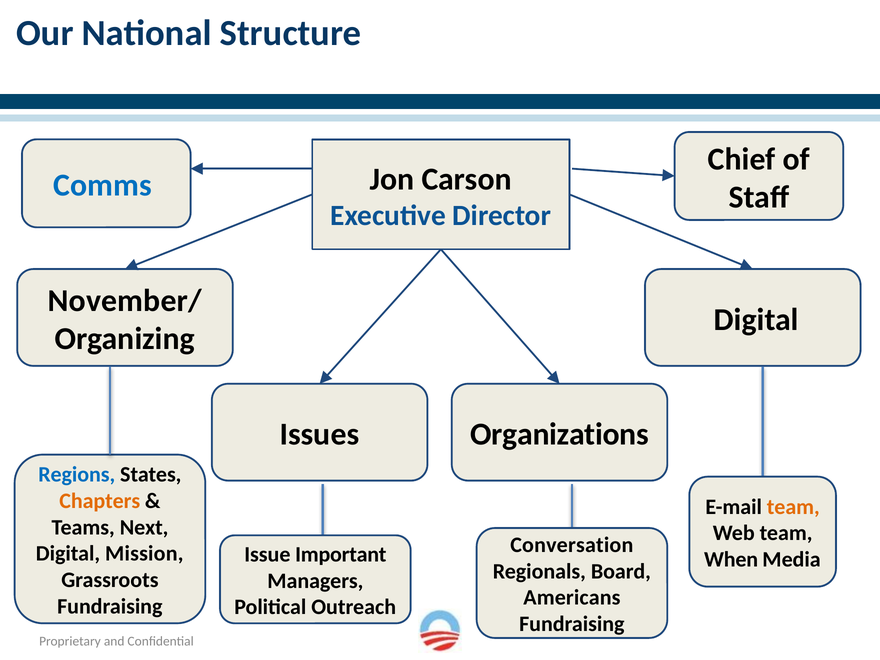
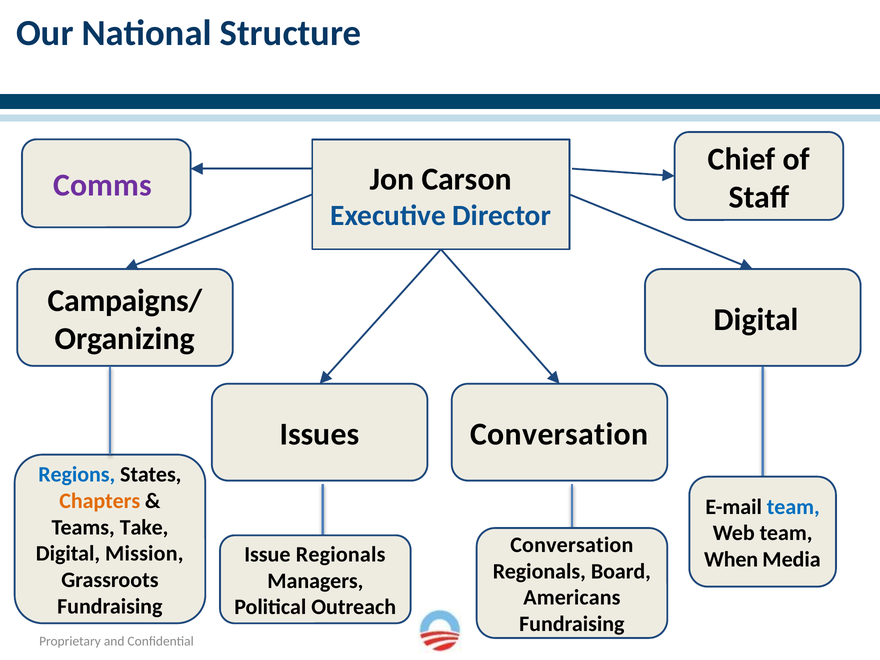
Comms colour: blue -> purple
November/: November/ -> Campaigns/
Issues Organizations: Organizations -> Conversation
team at (793, 507) colour: orange -> blue
Next: Next -> Take
Issue Important: Important -> Regionals
